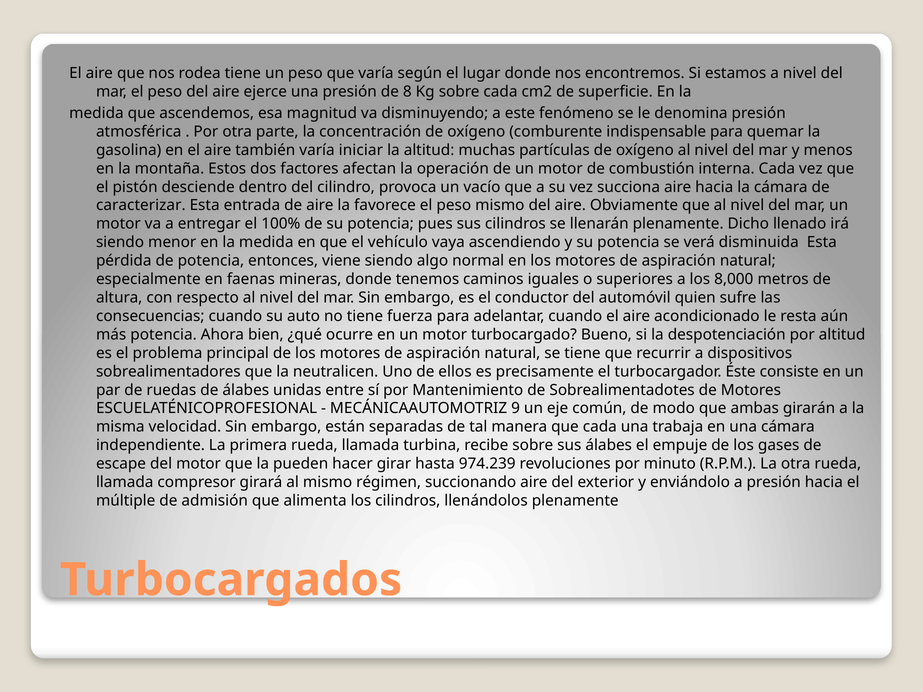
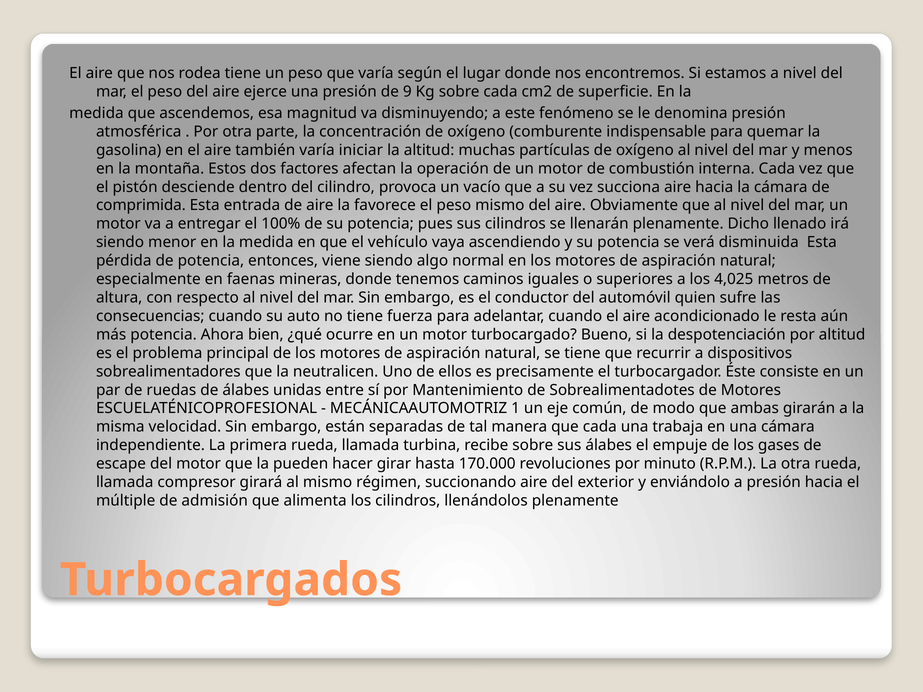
8: 8 -> 9
caracterizar: caracterizar -> comprimida
8,000: 8,000 -> 4,025
9: 9 -> 1
974.239: 974.239 -> 170.000
